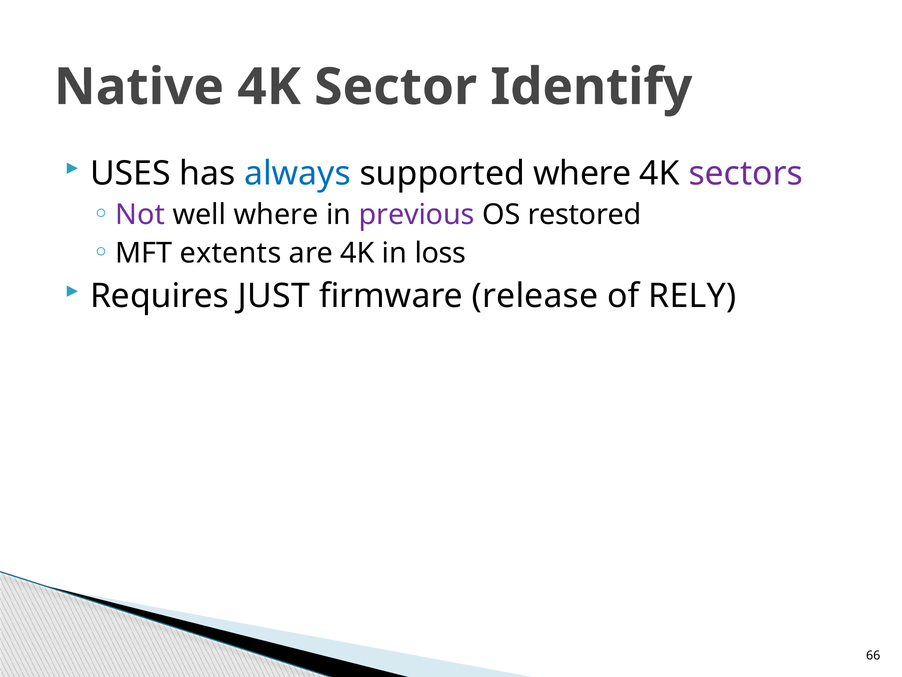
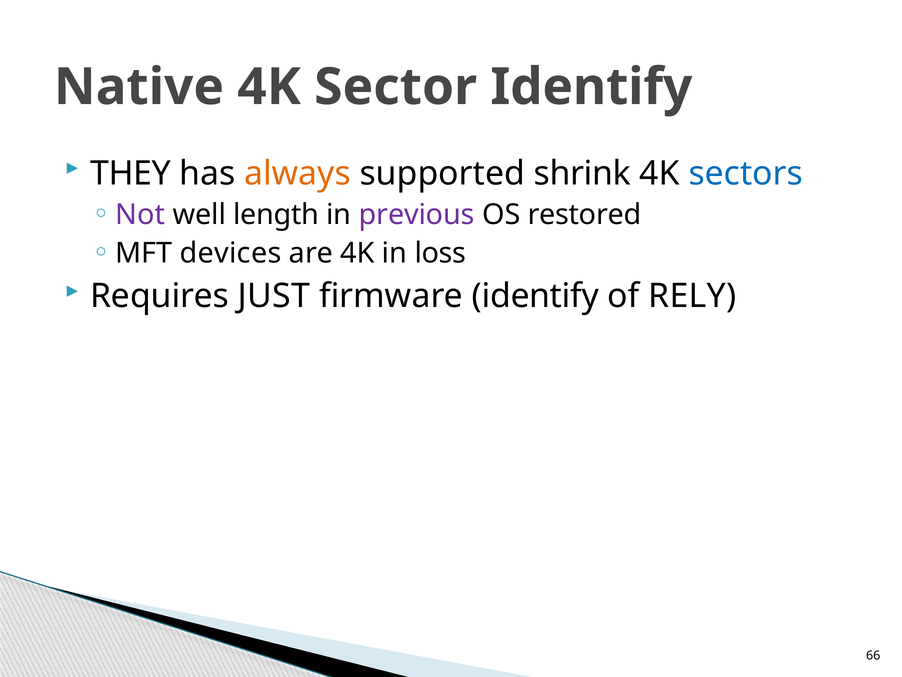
USES: USES -> THEY
always colour: blue -> orange
supported where: where -> shrink
sectors colour: purple -> blue
well where: where -> length
extents: extents -> devices
firmware release: release -> identify
